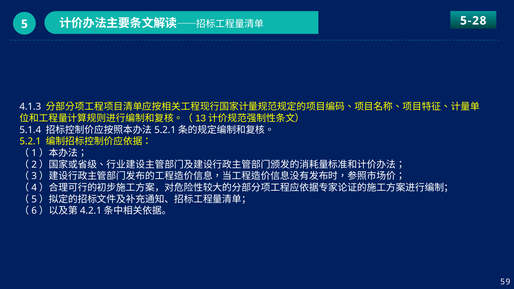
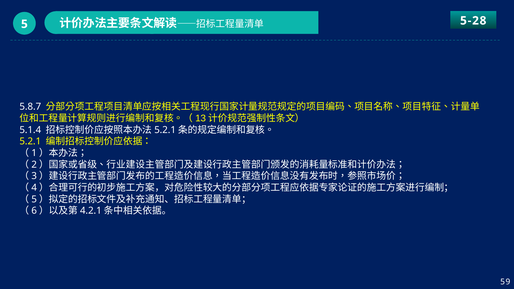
4.1.3: 4.1.3 -> 5.8.7
